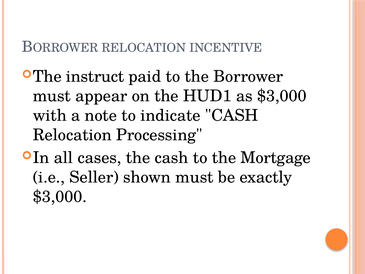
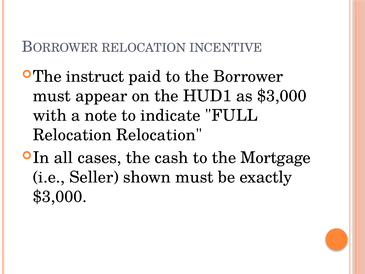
indicate CASH: CASH -> FULL
Relocation Processing: Processing -> Relocation
